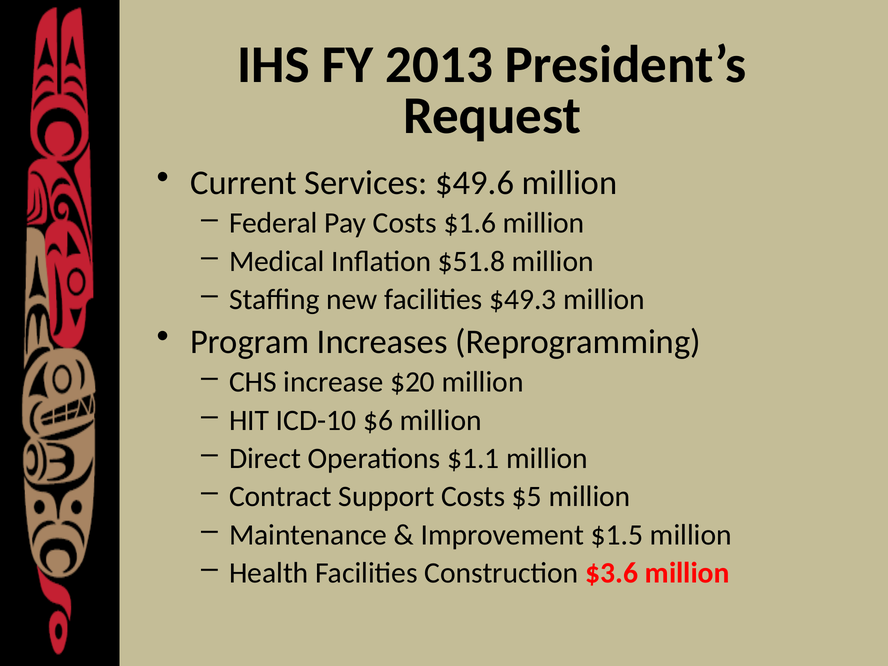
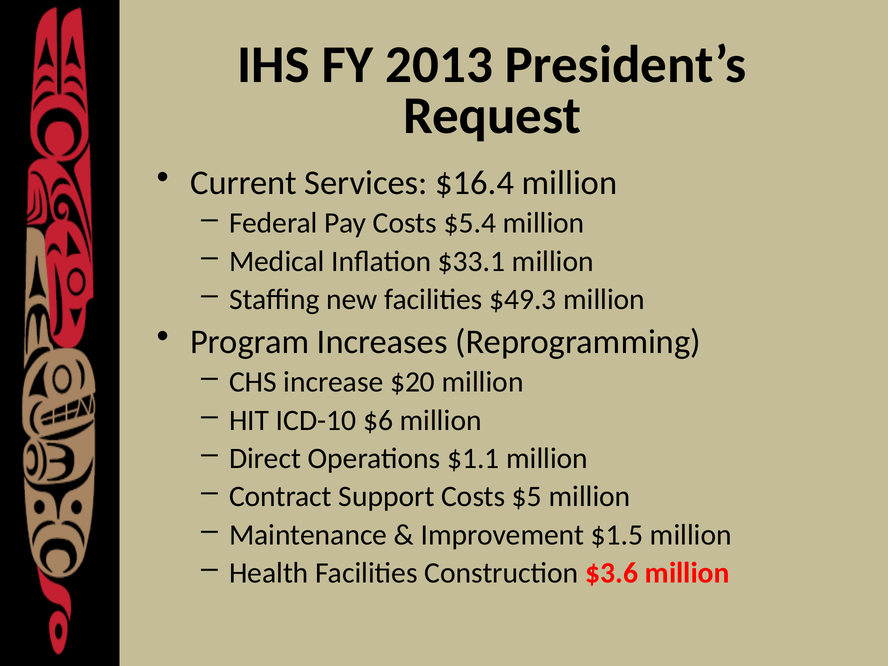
$49.6: $49.6 -> $16.4
$1.6: $1.6 -> $5.4
$51.8: $51.8 -> $33.1
